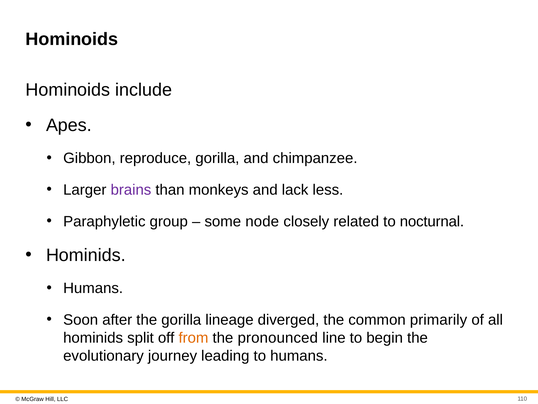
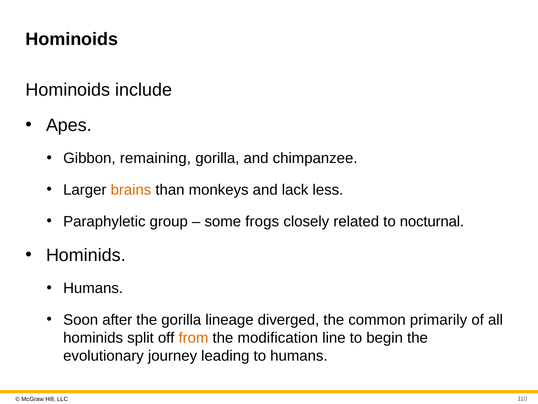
reproduce: reproduce -> remaining
brains colour: purple -> orange
node: node -> frogs
pronounced: pronounced -> modification
